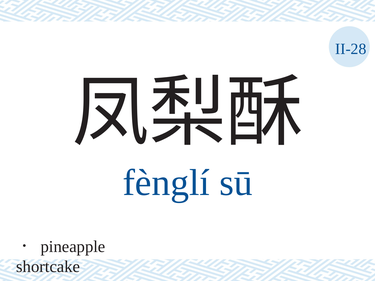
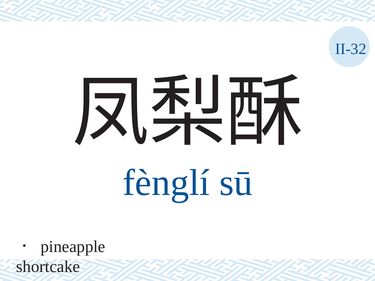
II-28: II-28 -> II-32
